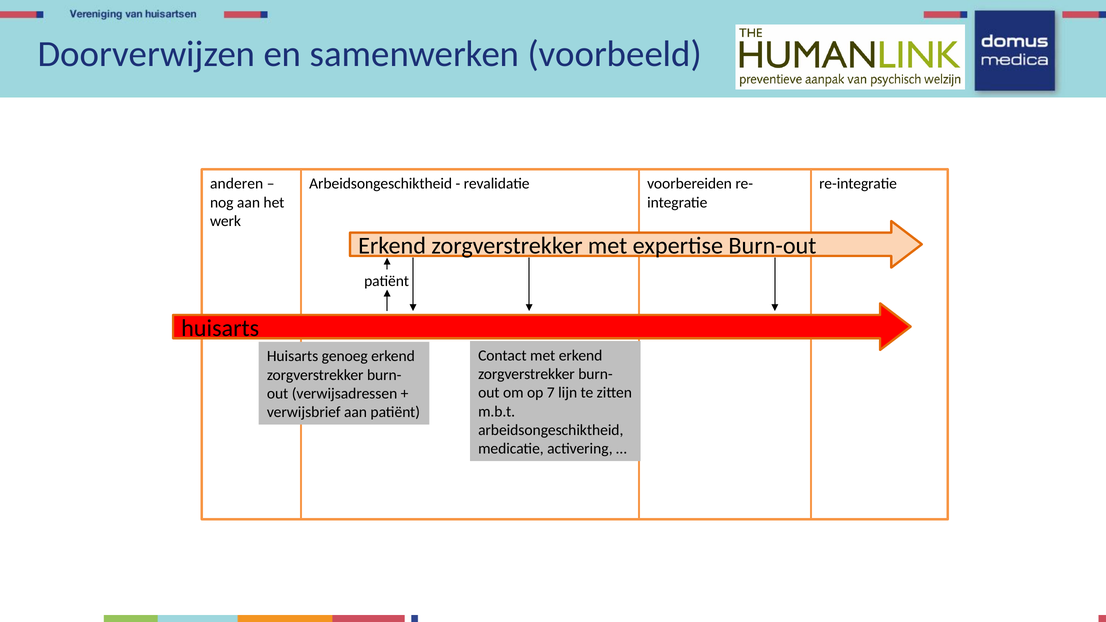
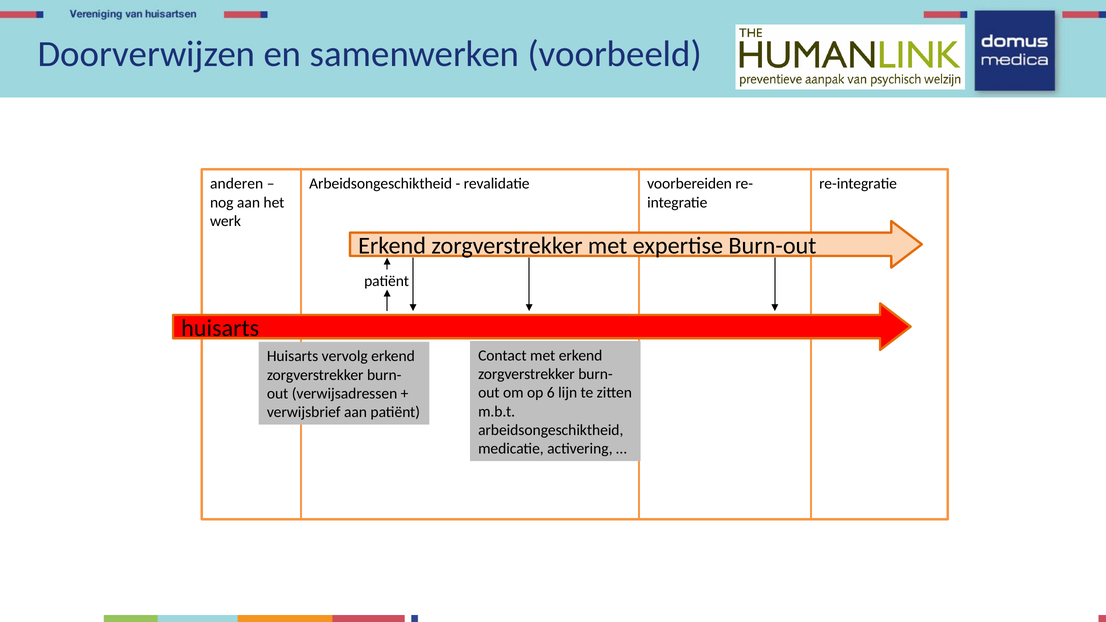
genoeg: genoeg -> vervolg
7: 7 -> 6
